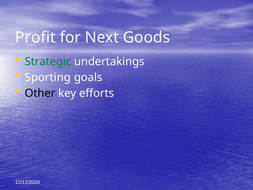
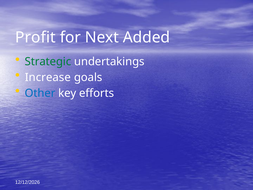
Goods: Goods -> Added
Sporting: Sporting -> Increase
Other colour: black -> blue
